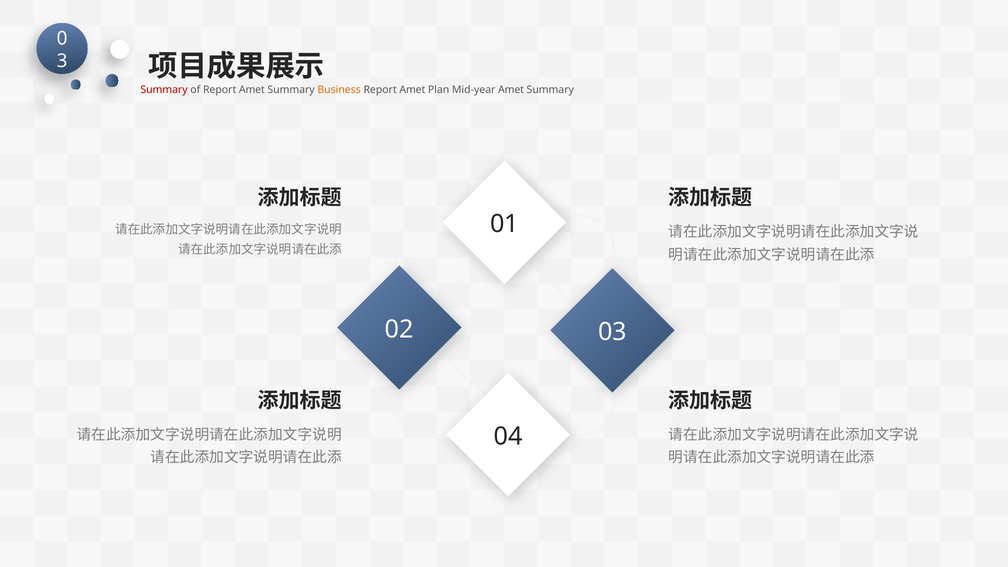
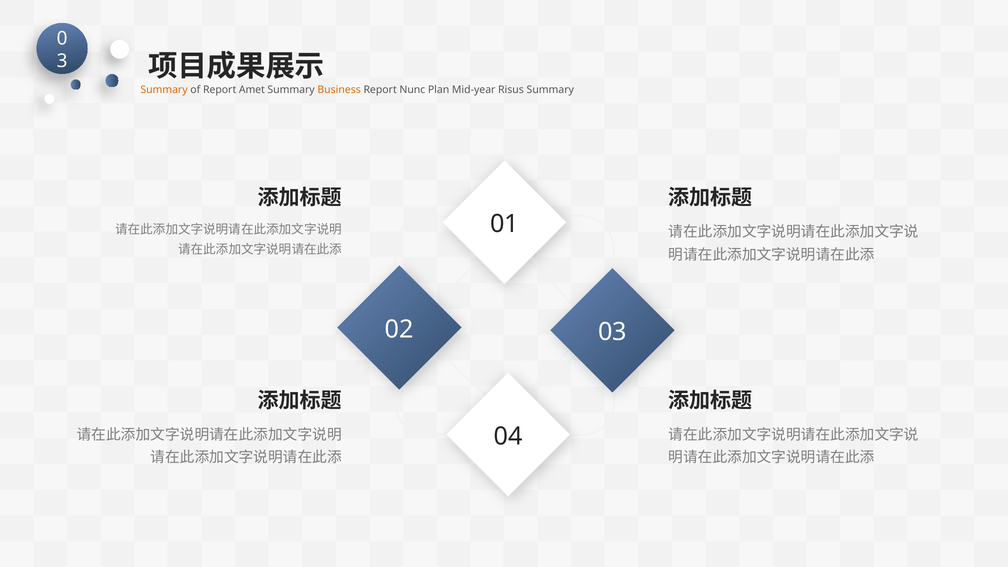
Summary at (164, 90) colour: red -> orange
Amet at (412, 90): Amet -> Nunc
Mid-year Amet: Amet -> Risus
